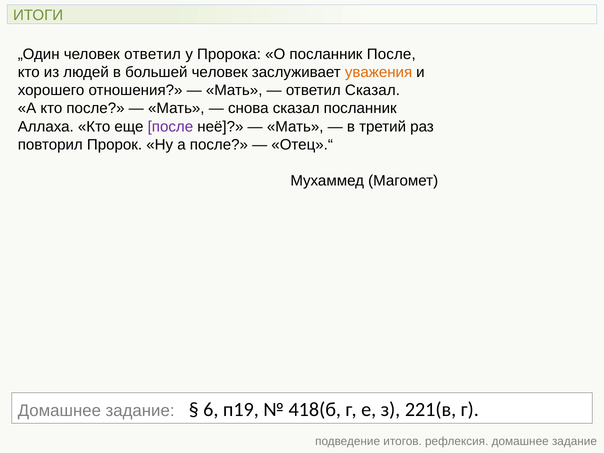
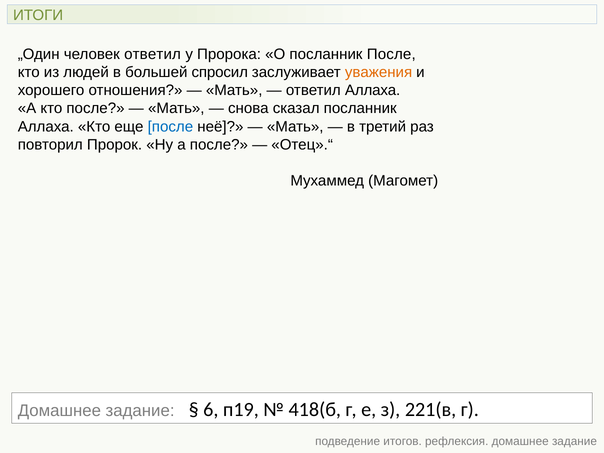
большей человек: человек -> спросил
ответил Сказал: Сказал -> Аллаха
после at (170, 127) colour: purple -> blue
